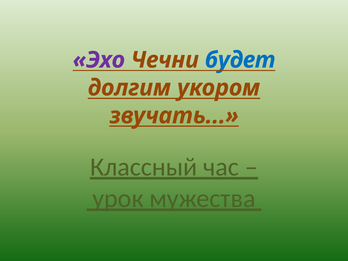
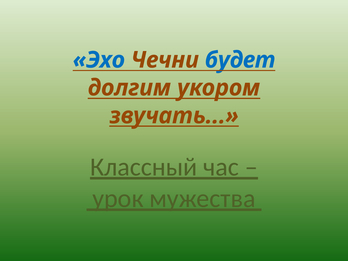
Эхо colour: purple -> blue
